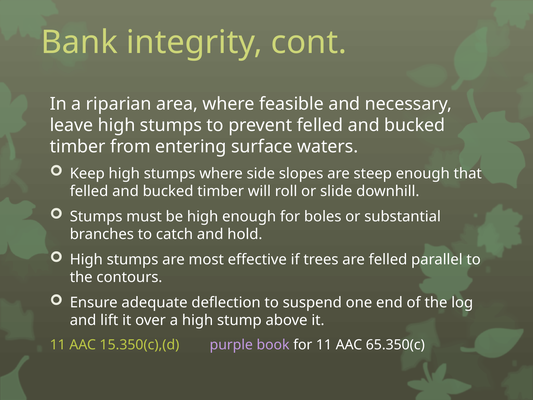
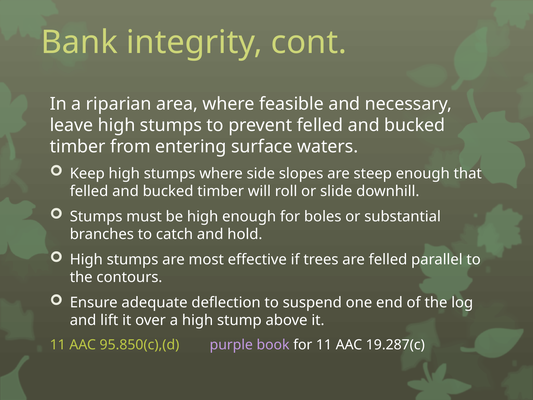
15.350(c),(d: 15.350(c),(d -> 95.850(c),(d
65.350(c: 65.350(c -> 19.287(c
